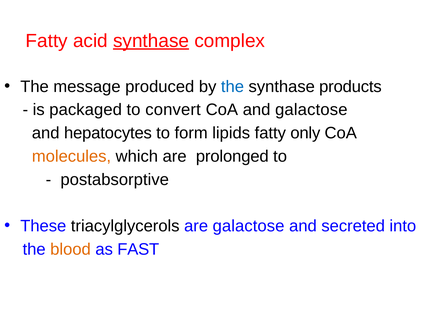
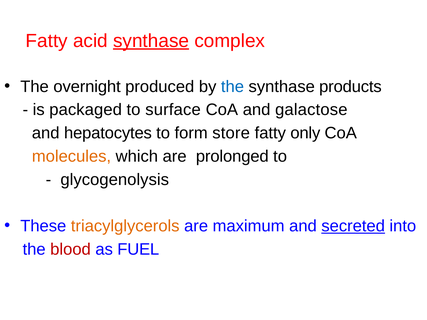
message: message -> overnight
convert: convert -> surface
lipids: lipids -> store
postabsorptive: postabsorptive -> glycogenolysis
triacylglycerols colour: black -> orange
are galactose: galactose -> maximum
secreted underline: none -> present
blood colour: orange -> red
FAST: FAST -> FUEL
